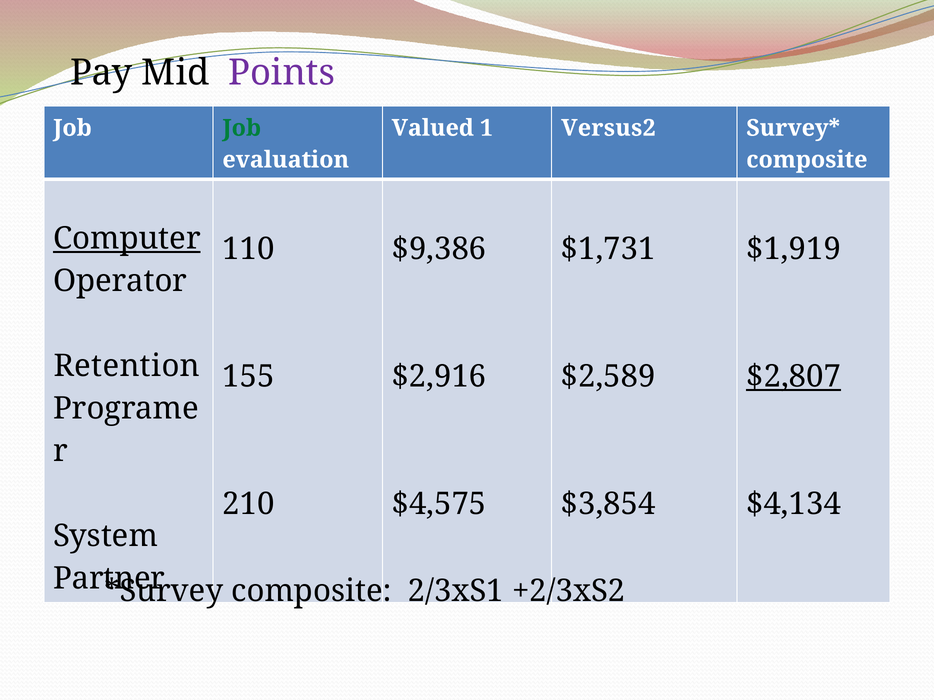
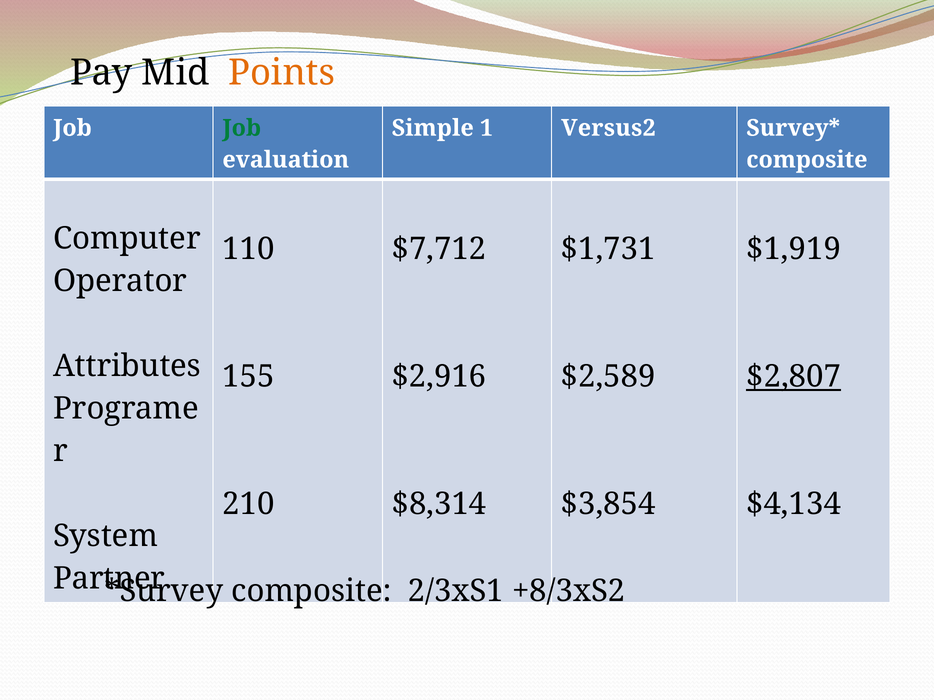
Points colour: purple -> orange
Valued: Valued -> Simple
Computer underline: present -> none
$9,386: $9,386 -> $7,712
Retention: Retention -> Attributes
$4,575: $4,575 -> $8,314
+2/3xS2: +2/3xS2 -> +8/3xS2
